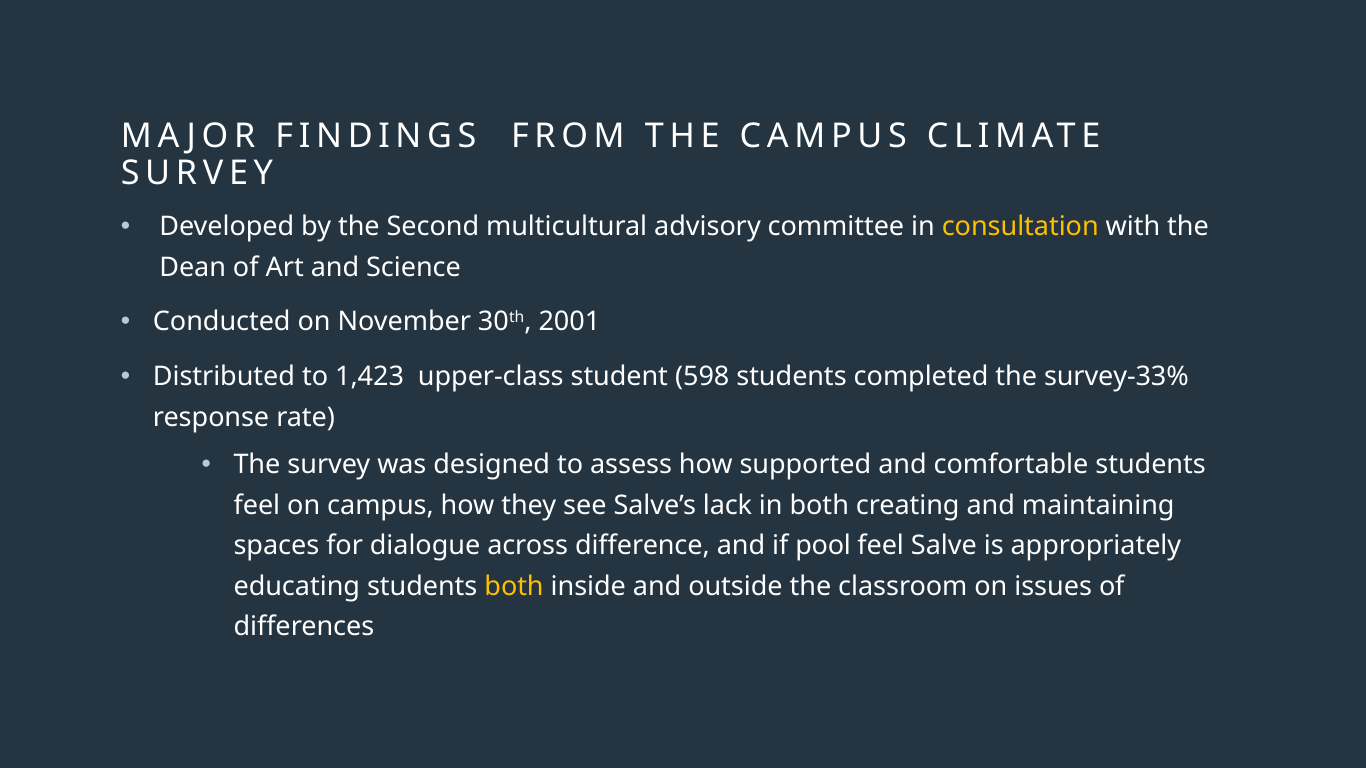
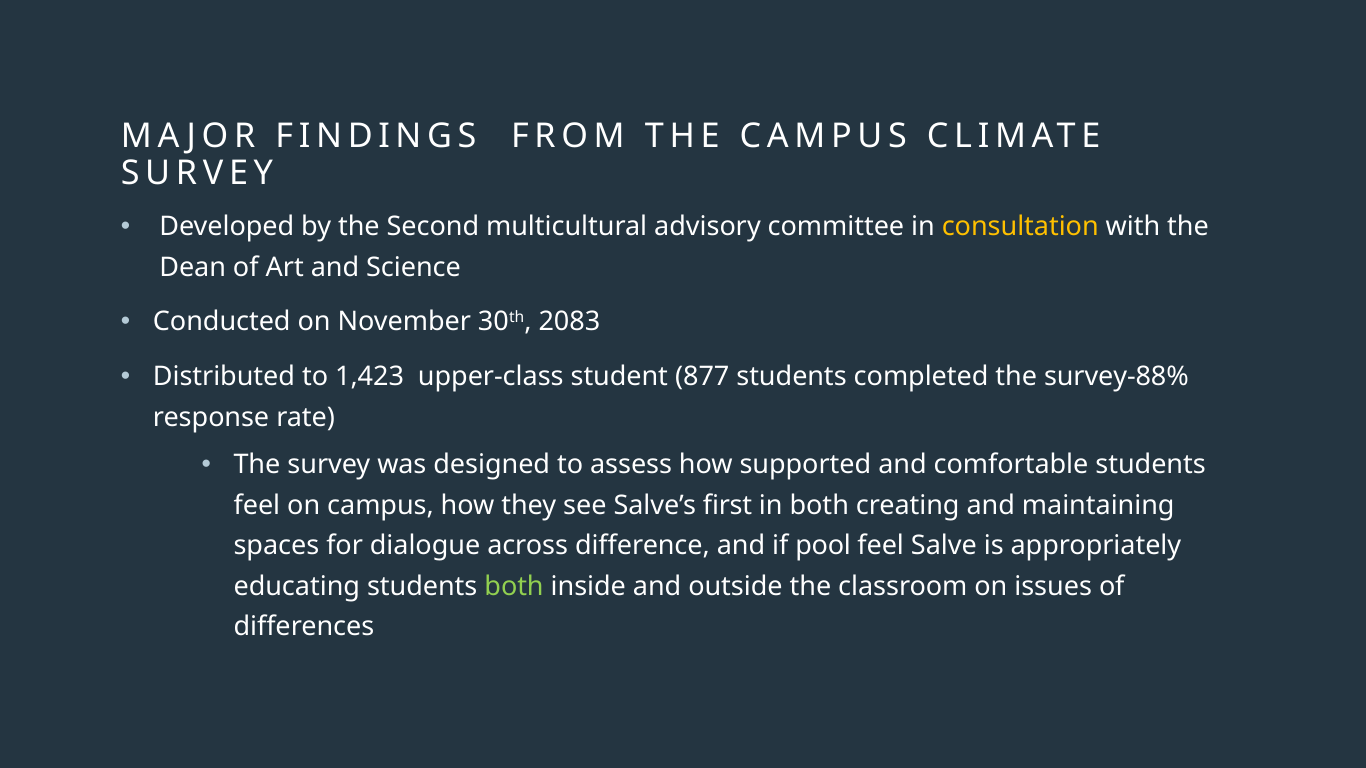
2001: 2001 -> 2083
598: 598 -> 877
survey-33%: survey-33% -> survey-88%
lack: lack -> first
both at (514, 587) colour: yellow -> light green
